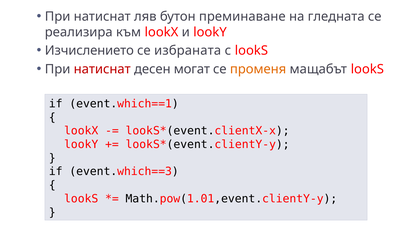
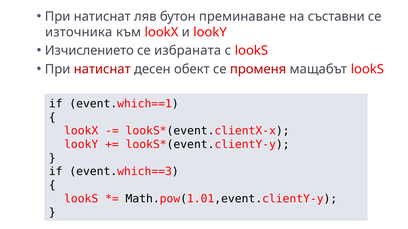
гледната: гледната -> съставни
реализира: реализира -> източника
могат: могат -> обект
променя colour: orange -> red
